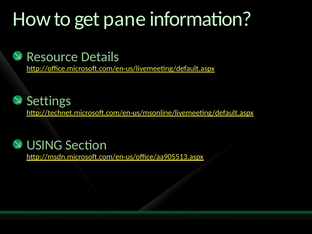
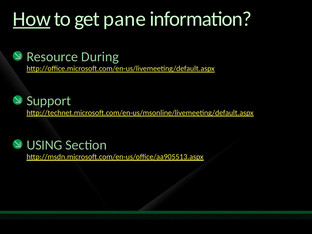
How underline: none -> present
Details: Details -> During
Settings: Settings -> Support
